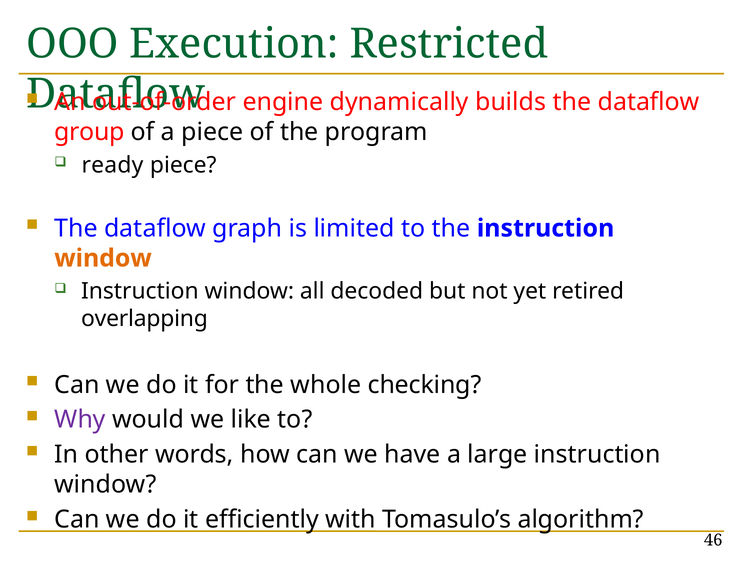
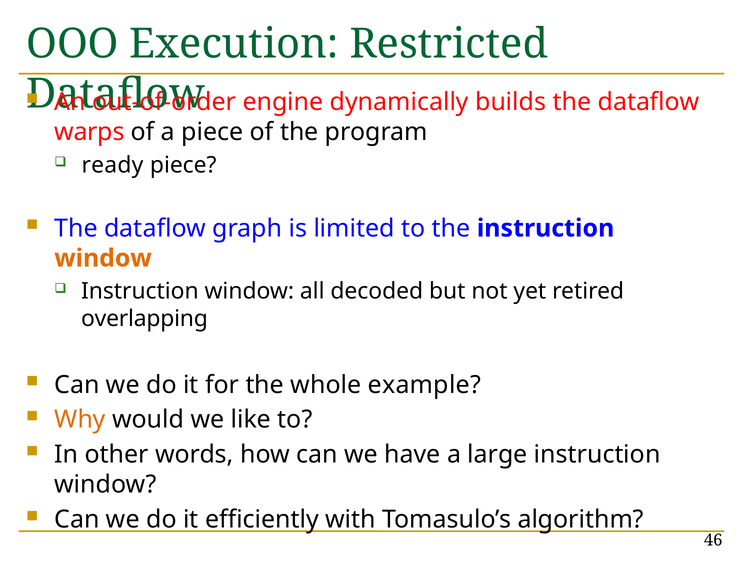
group: group -> warps
checking: checking -> example
Why colour: purple -> orange
